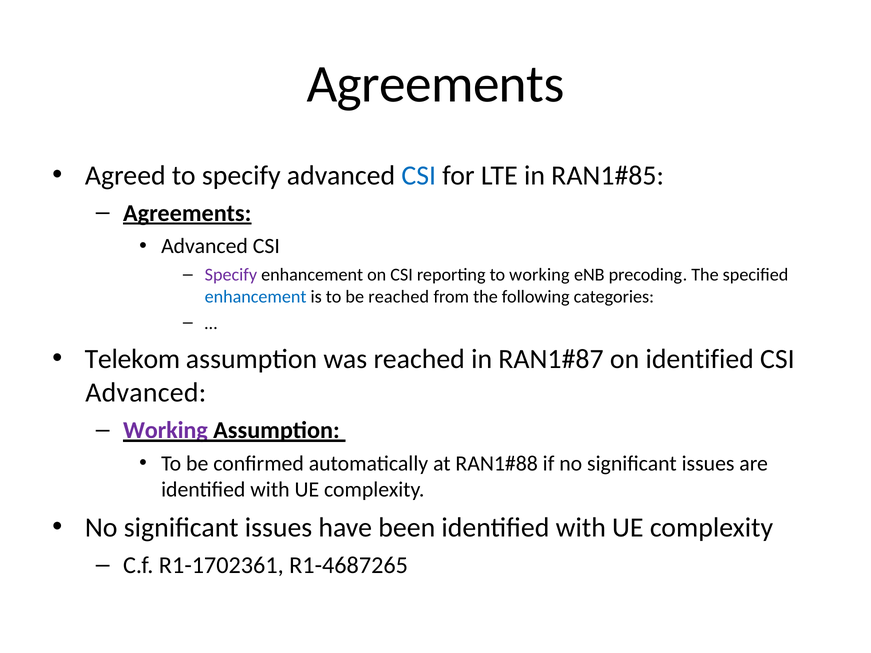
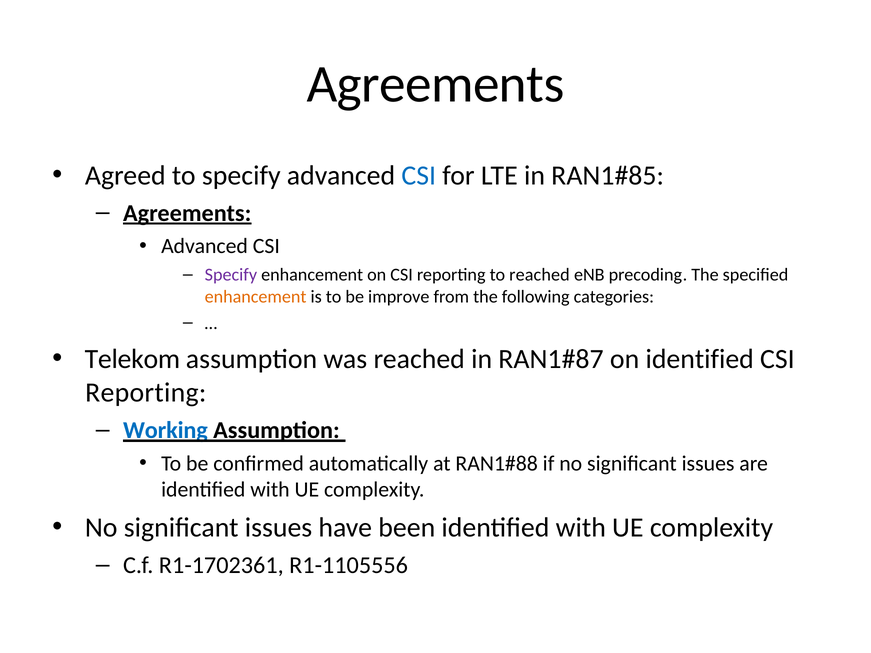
to working: working -> reached
enhancement at (256, 297) colour: blue -> orange
be reached: reached -> improve
Advanced at (146, 393): Advanced -> Reporting
Working at (165, 430) colour: purple -> blue
R1-4687265: R1-4687265 -> R1-1105556
